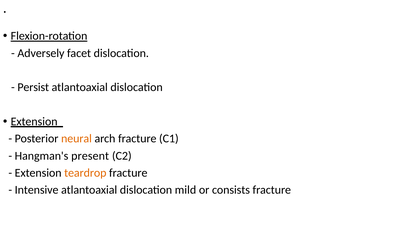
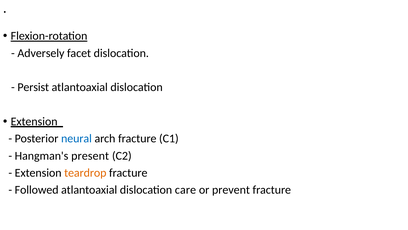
neural colour: orange -> blue
Intensive: Intensive -> Followed
mild: mild -> care
consists: consists -> prevent
